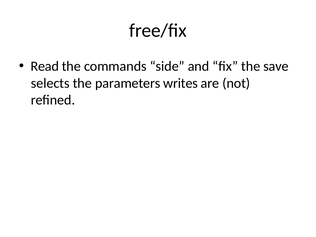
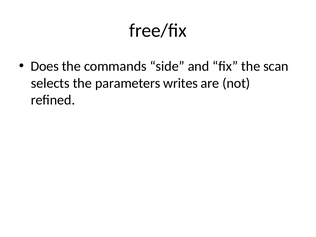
Read: Read -> Does
save: save -> scan
